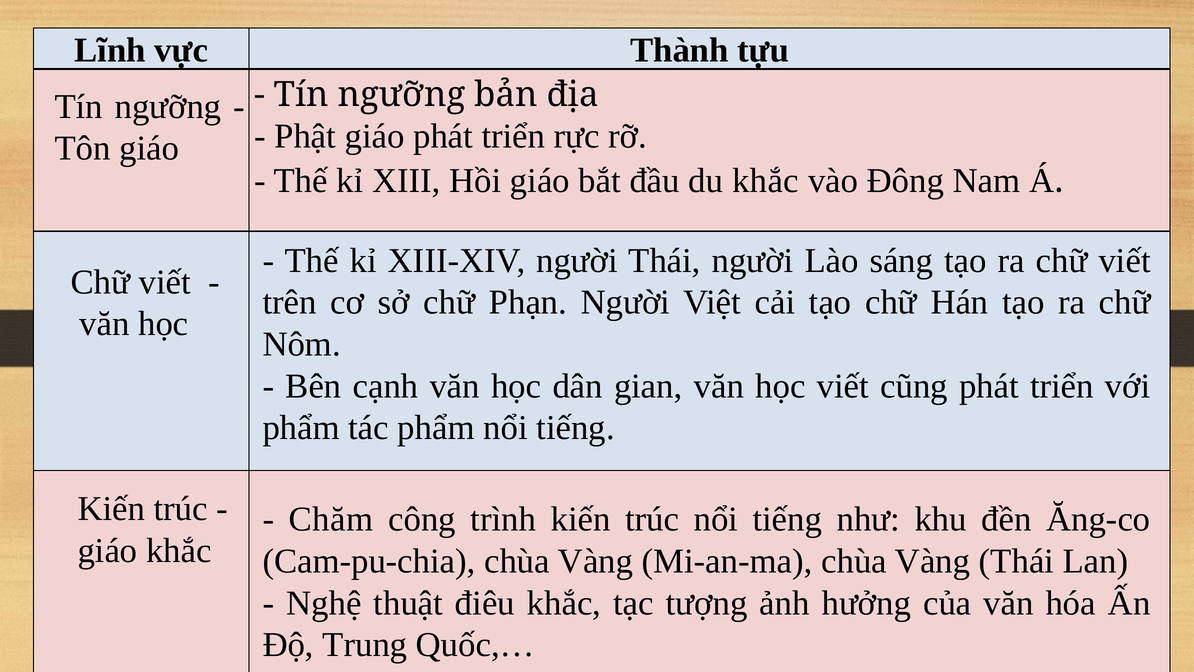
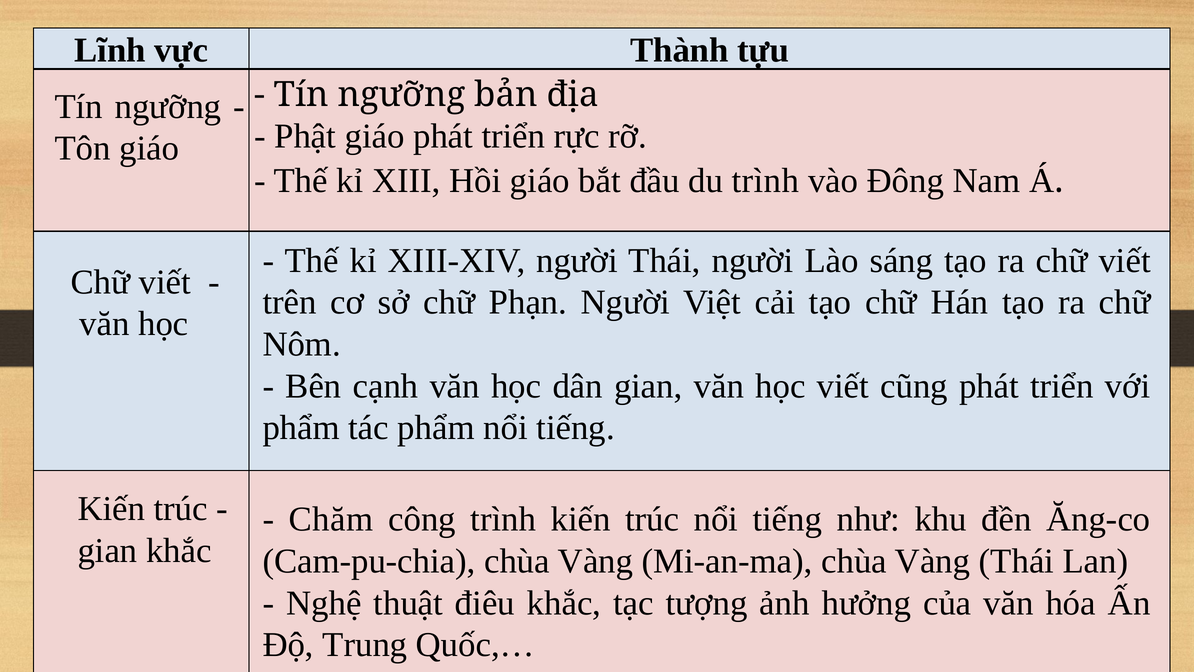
du khắc: khắc -> trình
giáo at (107, 550): giáo -> gian
